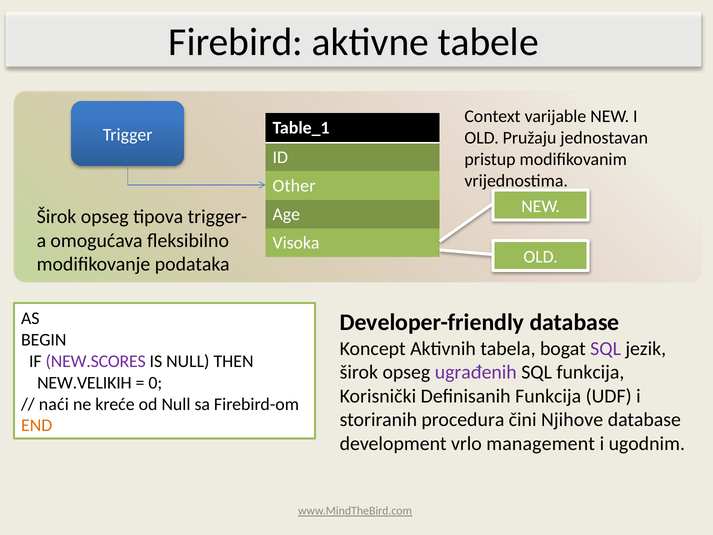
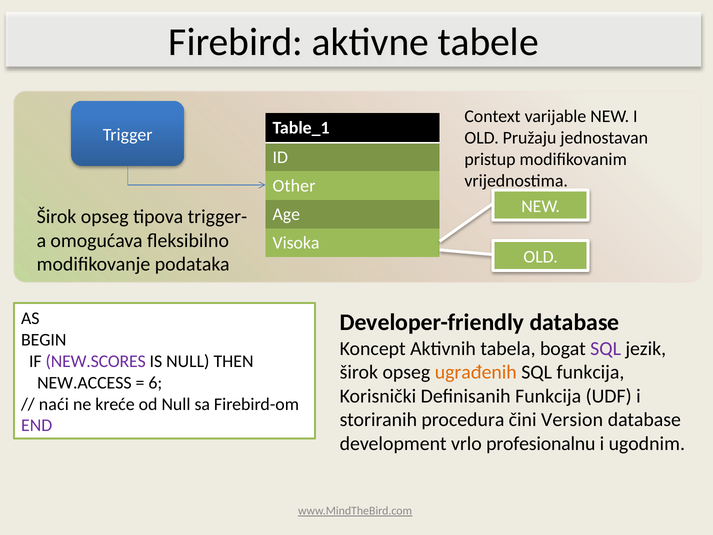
ugrađenih colour: purple -> orange
NEW.VELIKIH: NEW.VELIKIH -> NEW.ACCESS
0: 0 -> 6
Njihove: Njihove -> Version
END colour: orange -> purple
management: management -> profesionalnu
